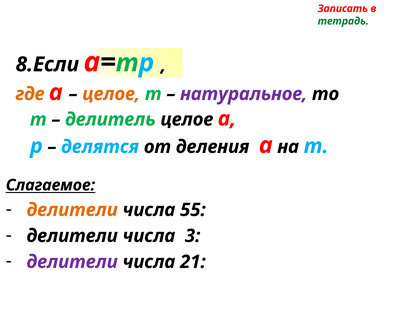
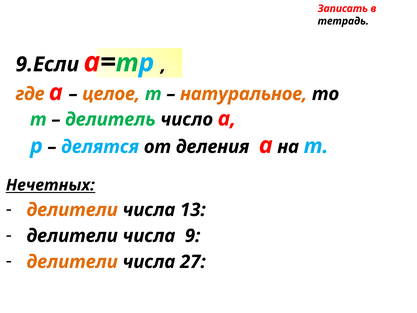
тетрадь colour: green -> black
8.Если: 8.Если -> 9.Если
натуральное colour: purple -> orange
делитель целое: целое -> число
Слагаемое: Слагаемое -> Нечетных
55: 55 -> 13
3: 3 -> 9
делители at (72, 262) colour: purple -> orange
21: 21 -> 27
